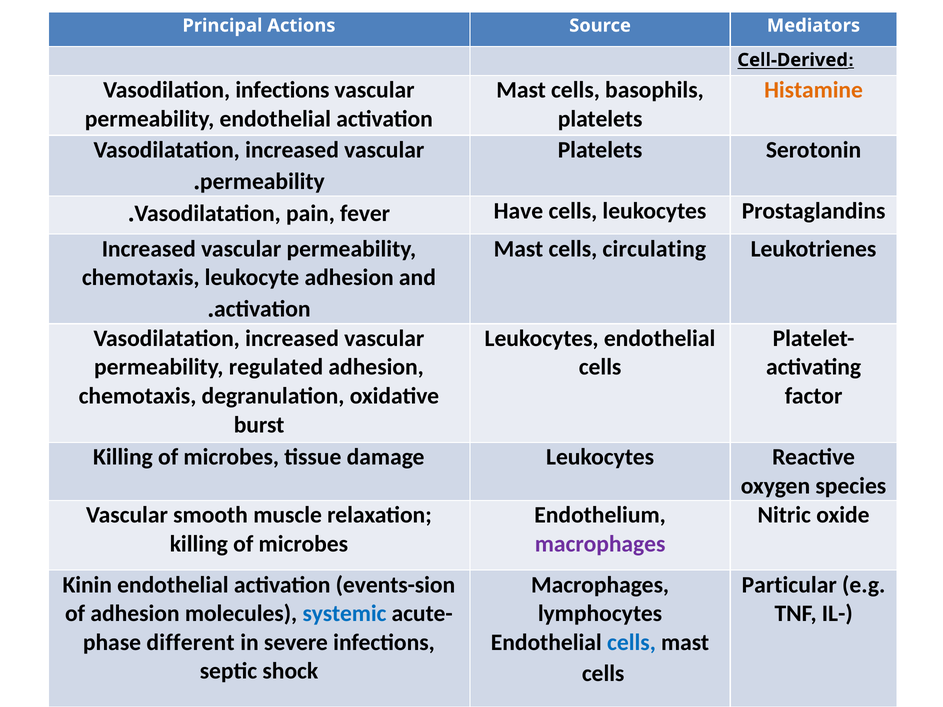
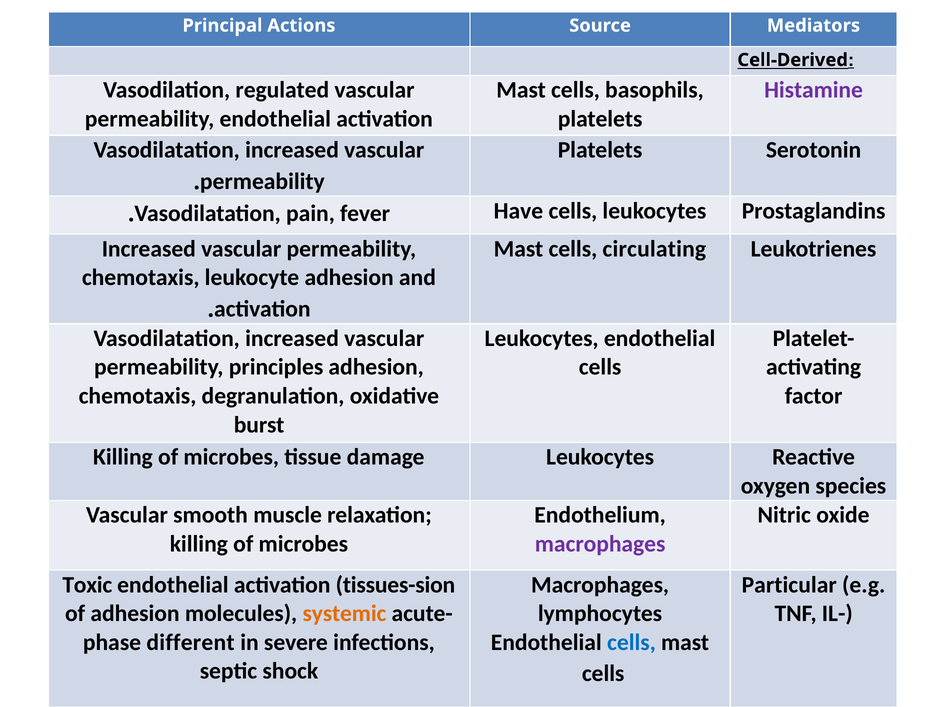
Vasodilation infections: infections -> regulated
Histamine colour: orange -> purple
regulated: regulated -> principles
Kinin: Kinin -> Toxic
events-sion: events-sion -> tissues-sion
systemic colour: blue -> orange
